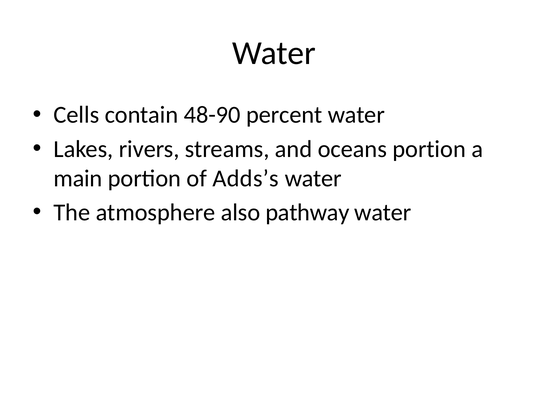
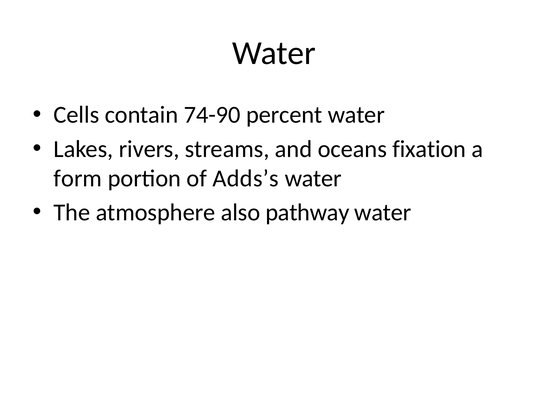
48-90: 48-90 -> 74-90
oceans portion: portion -> fixation
main: main -> form
